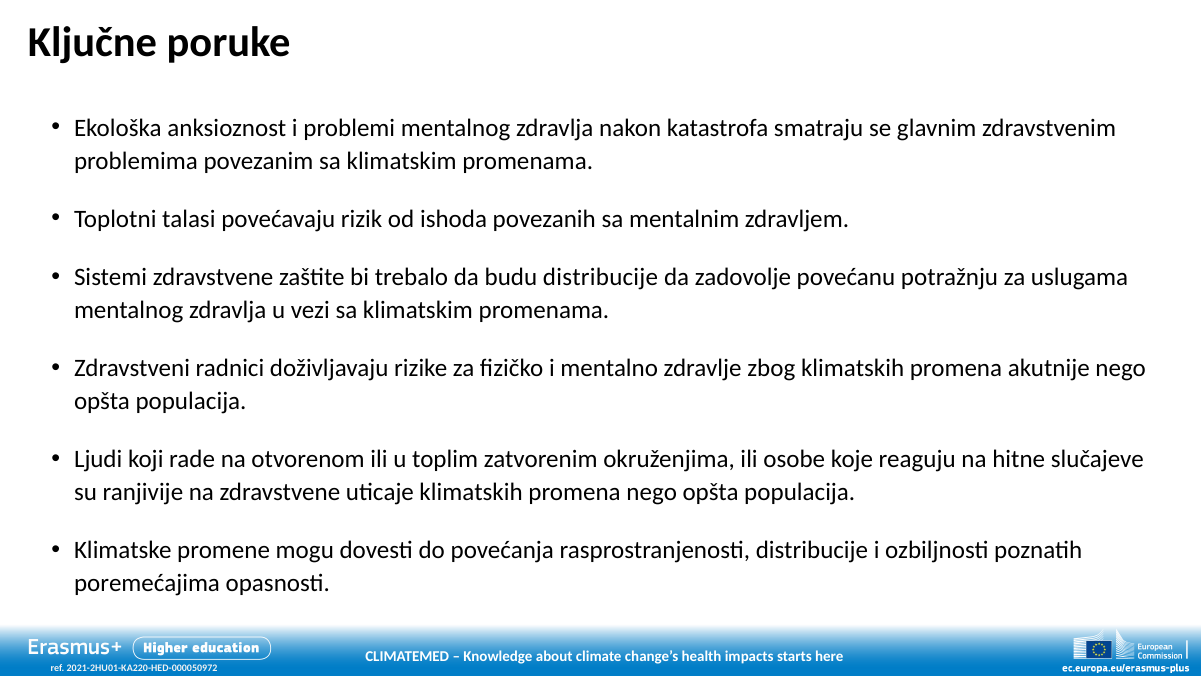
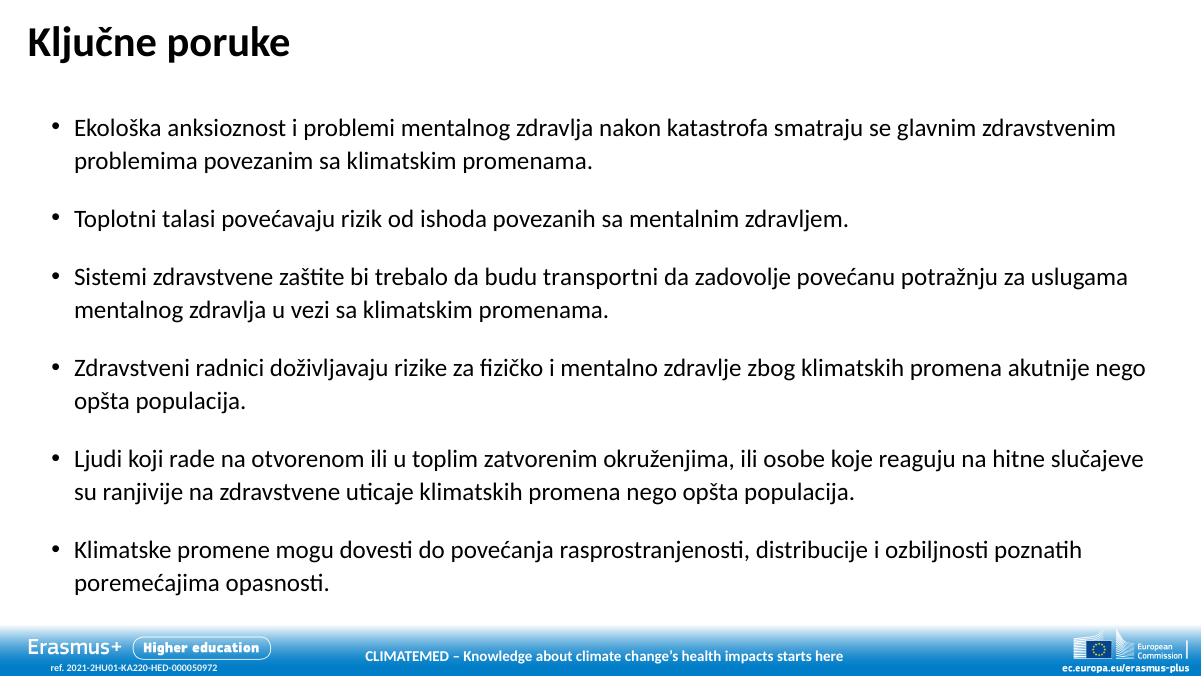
budu distribucije: distribucije -> transportni
